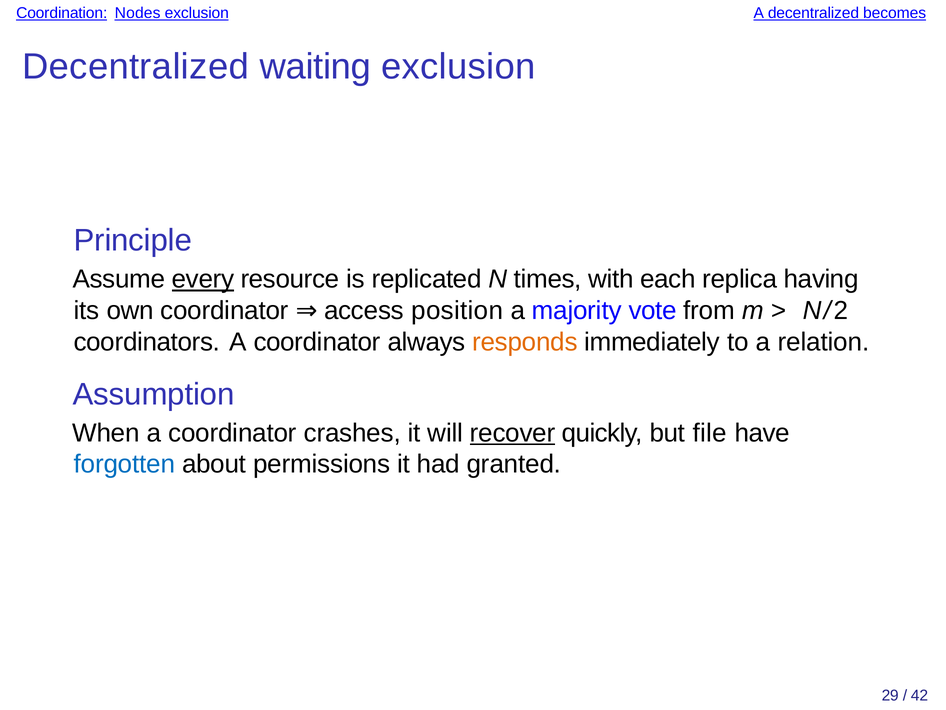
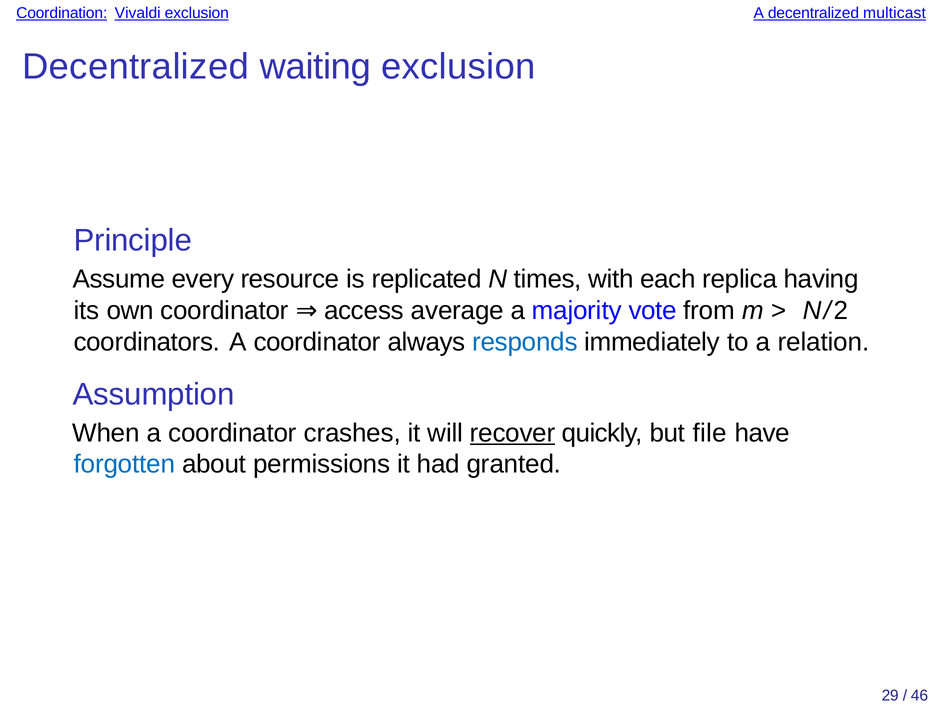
Nodes: Nodes -> Vivaldi
becomes: becomes -> multicast
every underline: present -> none
position: position -> average
responds colour: orange -> blue
42: 42 -> 46
